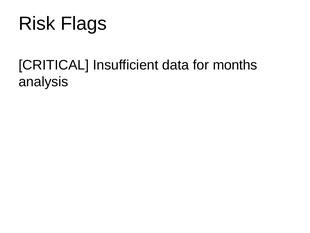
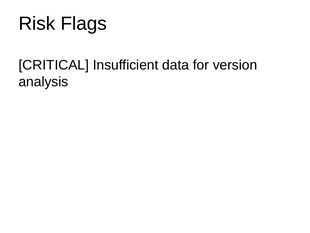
months: months -> version
